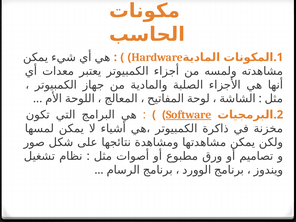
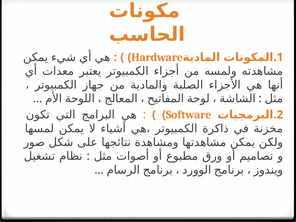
Software underline: present -> none
